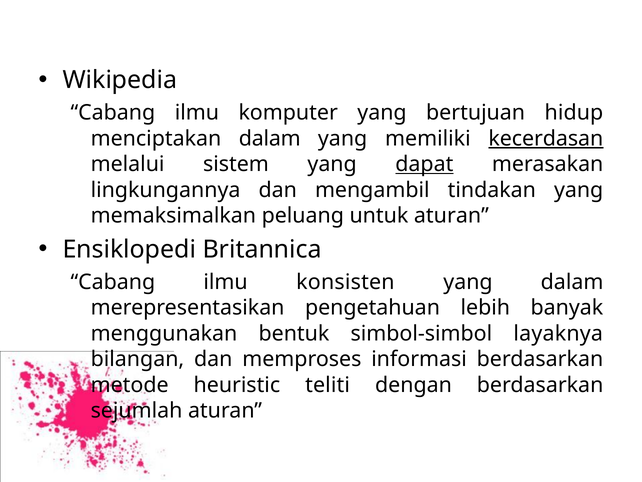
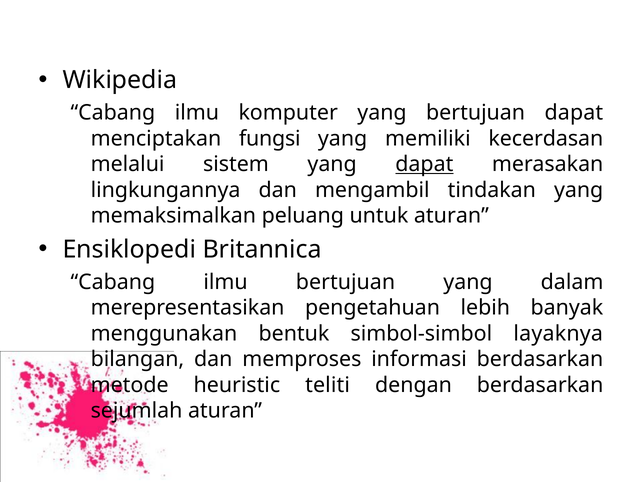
bertujuan hidup: hidup -> dapat
menciptakan dalam: dalam -> fungsi
kecerdasan underline: present -> none
ilmu konsisten: konsisten -> bertujuan
